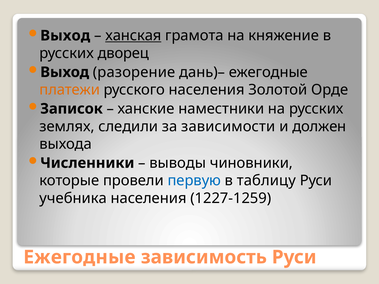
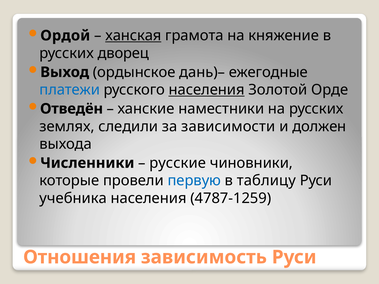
Выход at (65, 36): Выход -> Ордой
разорение: разорение -> ордынское
платежи colour: orange -> blue
населения at (207, 90) underline: none -> present
Записок: Записок -> Отведён
выводы: выводы -> русские
1227-1259: 1227-1259 -> 4787-1259
Ежегодные at (79, 257): Ежегодные -> Отношения
